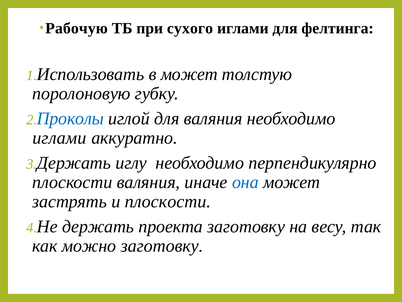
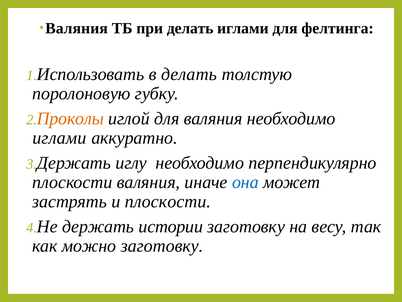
Рабочую at (77, 28): Рабочую -> Валяния
при сухого: сухого -> делать
в может: может -> делать
Проколы colour: blue -> orange
проекта: проекта -> истории
